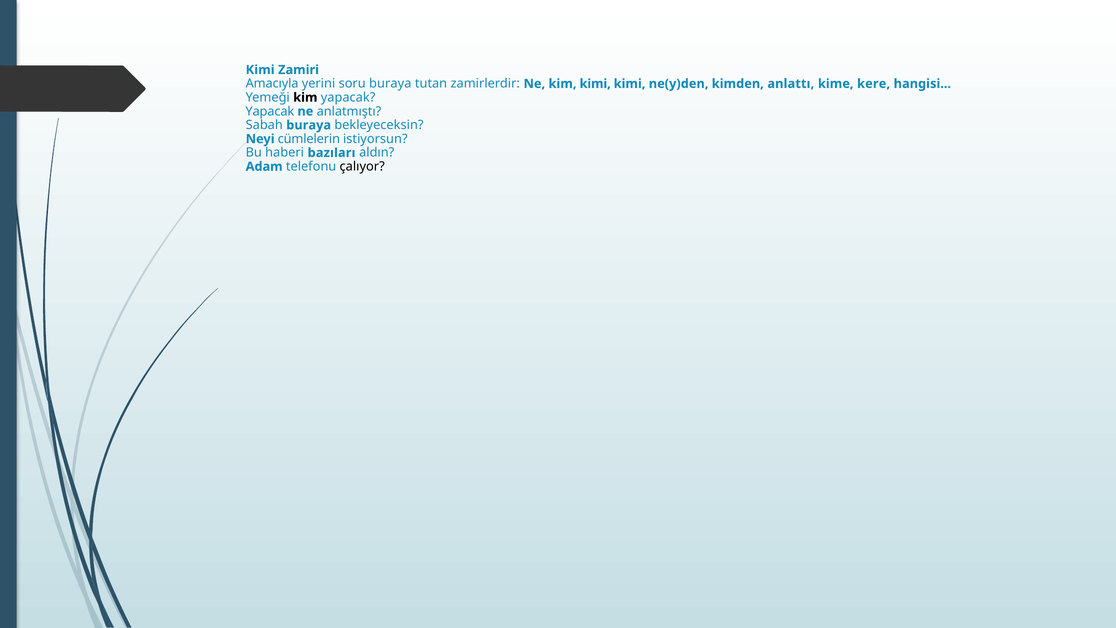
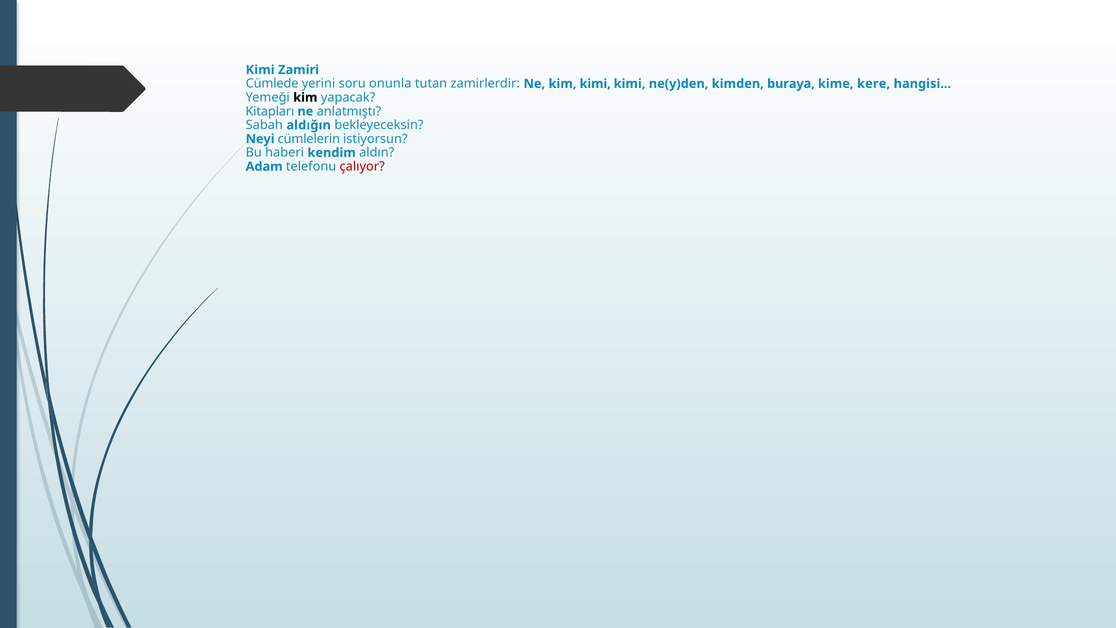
Amacıyla: Amacıyla -> Cümlede
soru buraya: buraya -> onunla
anlattı: anlattı -> buraya
Yapacak at (270, 111): Yapacak -> Kitapları
Sabah buraya: buraya -> aldığın
bazıları: bazıları -> kendim
çalıyor colour: black -> red
